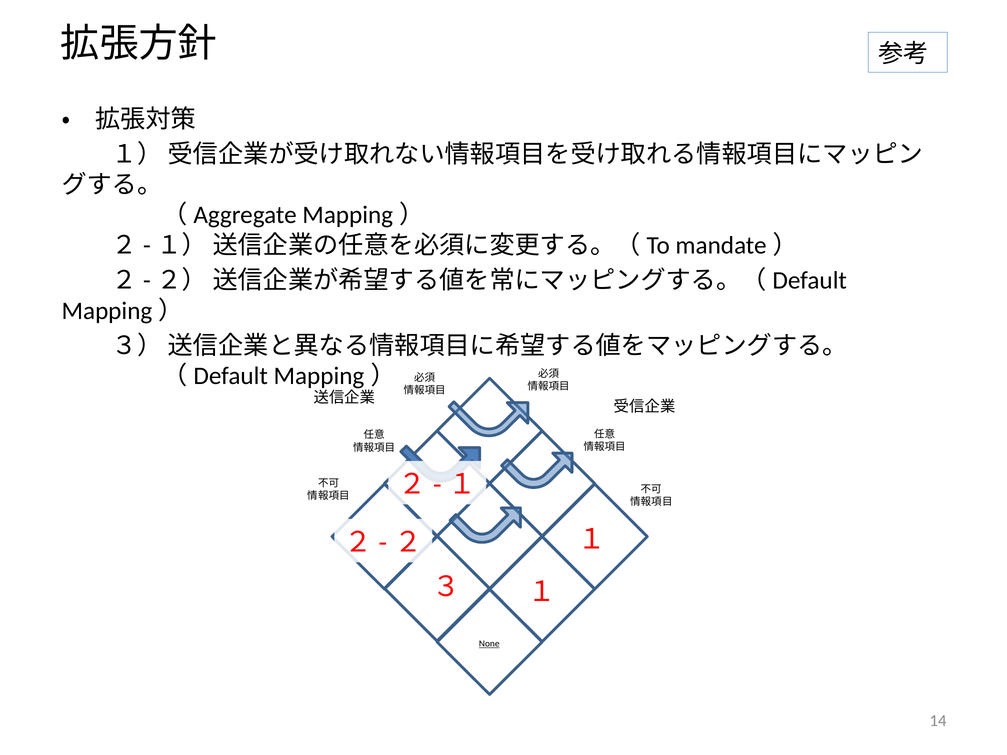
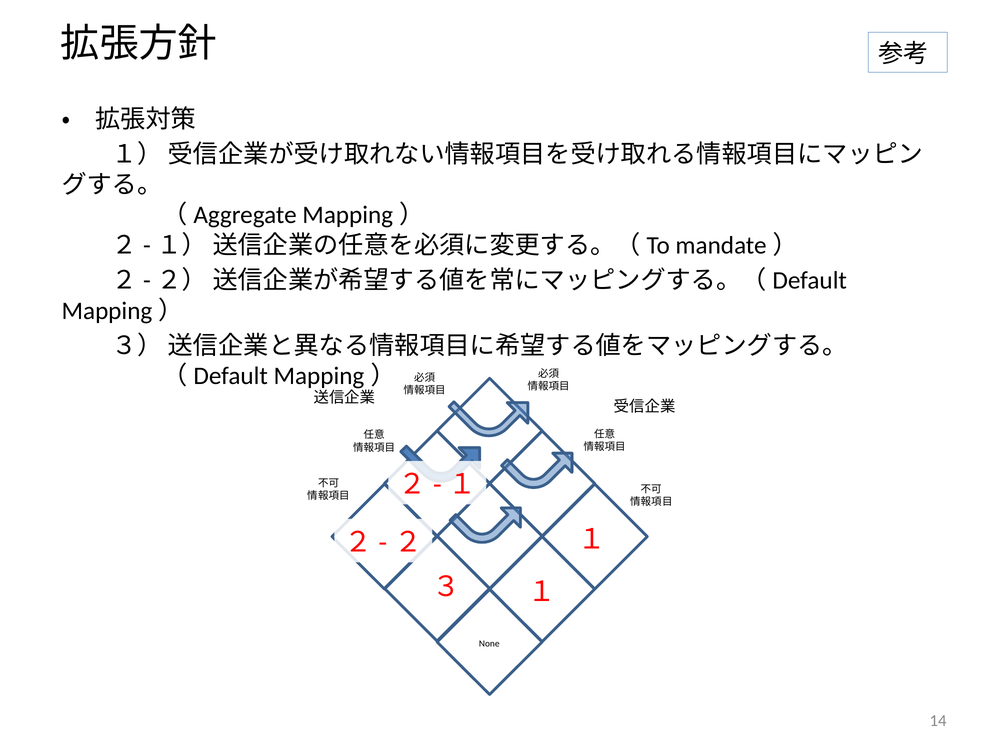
None underline: present -> none
